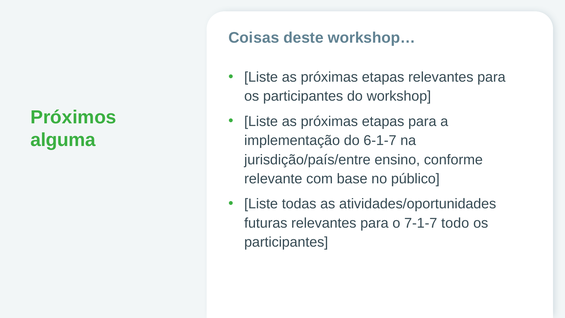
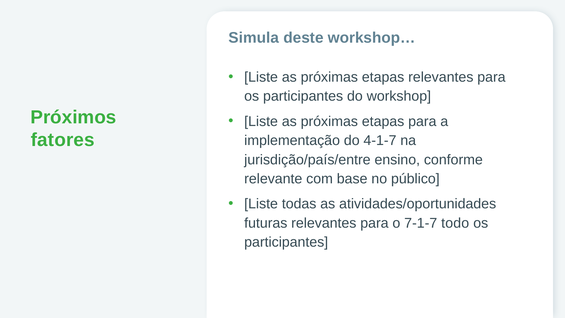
Coisas: Coisas -> Simula
alguma: alguma -> fatores
6-1-7: 6-1-7 -> 4-1-7
